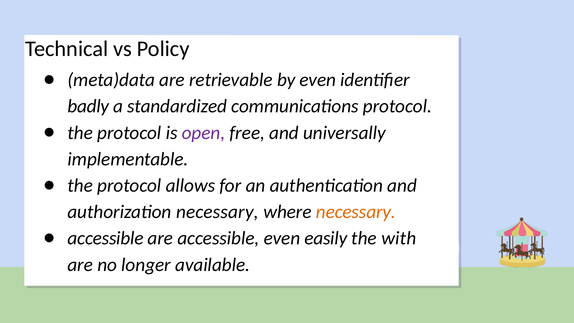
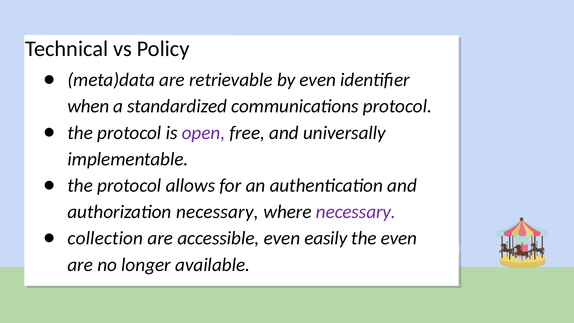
badly: badly -> when
necessary at (356, 212) colour: orange -> purple
accessible at (106, 238): accessible -> collection
the with: with -> even
